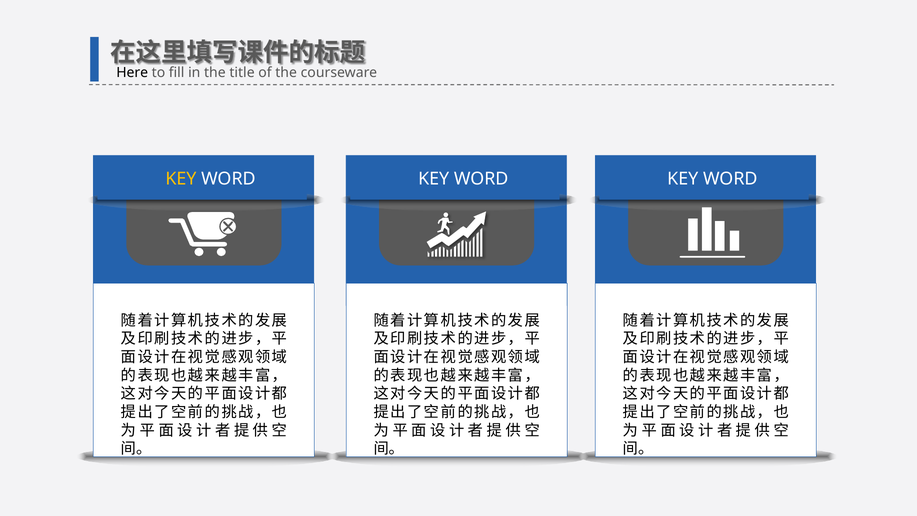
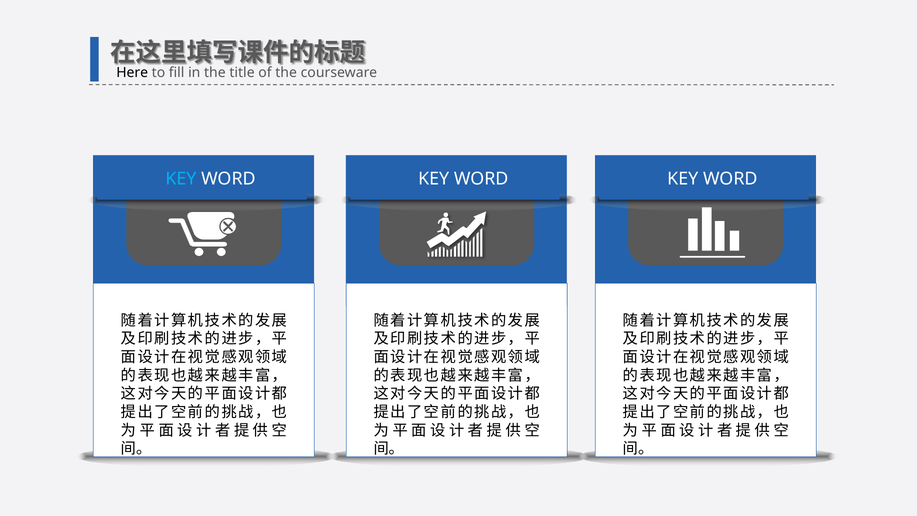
KEY at (181, 179) colour: yellow -> light blue
